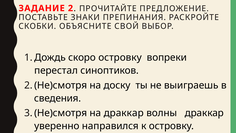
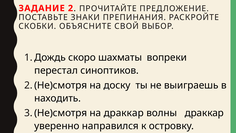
скоро островку: островку -> шахматы
сведения: сведения -> находить
